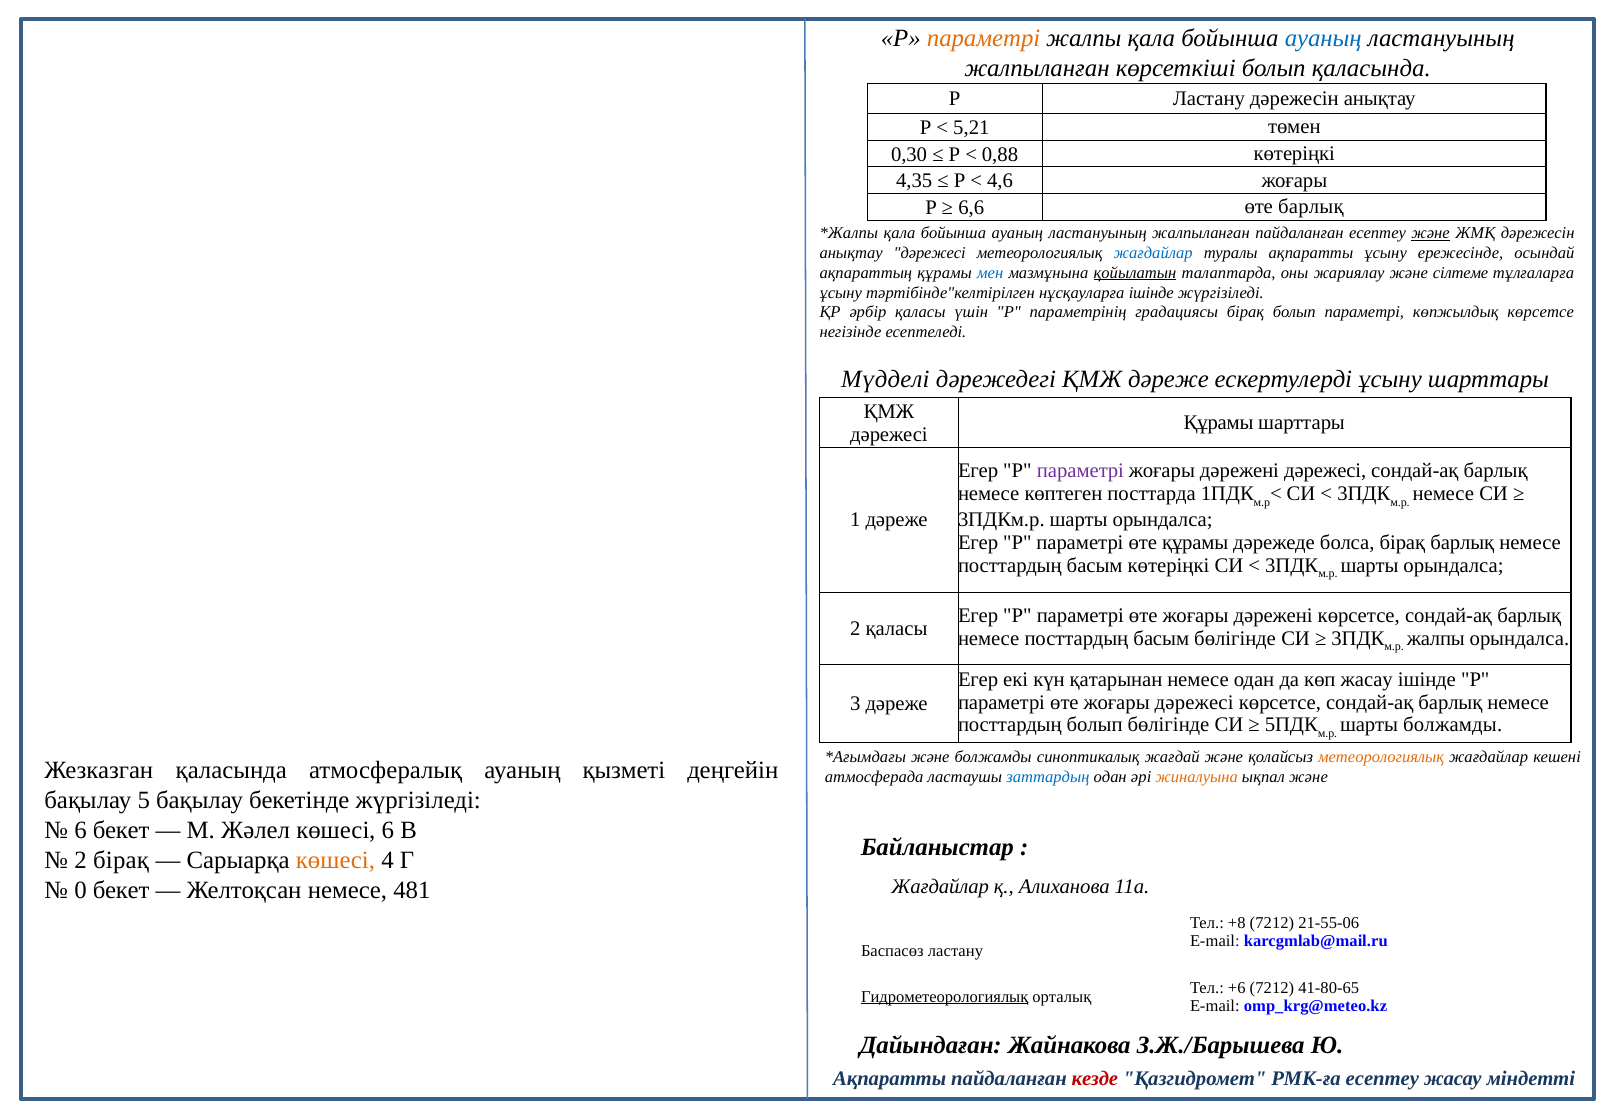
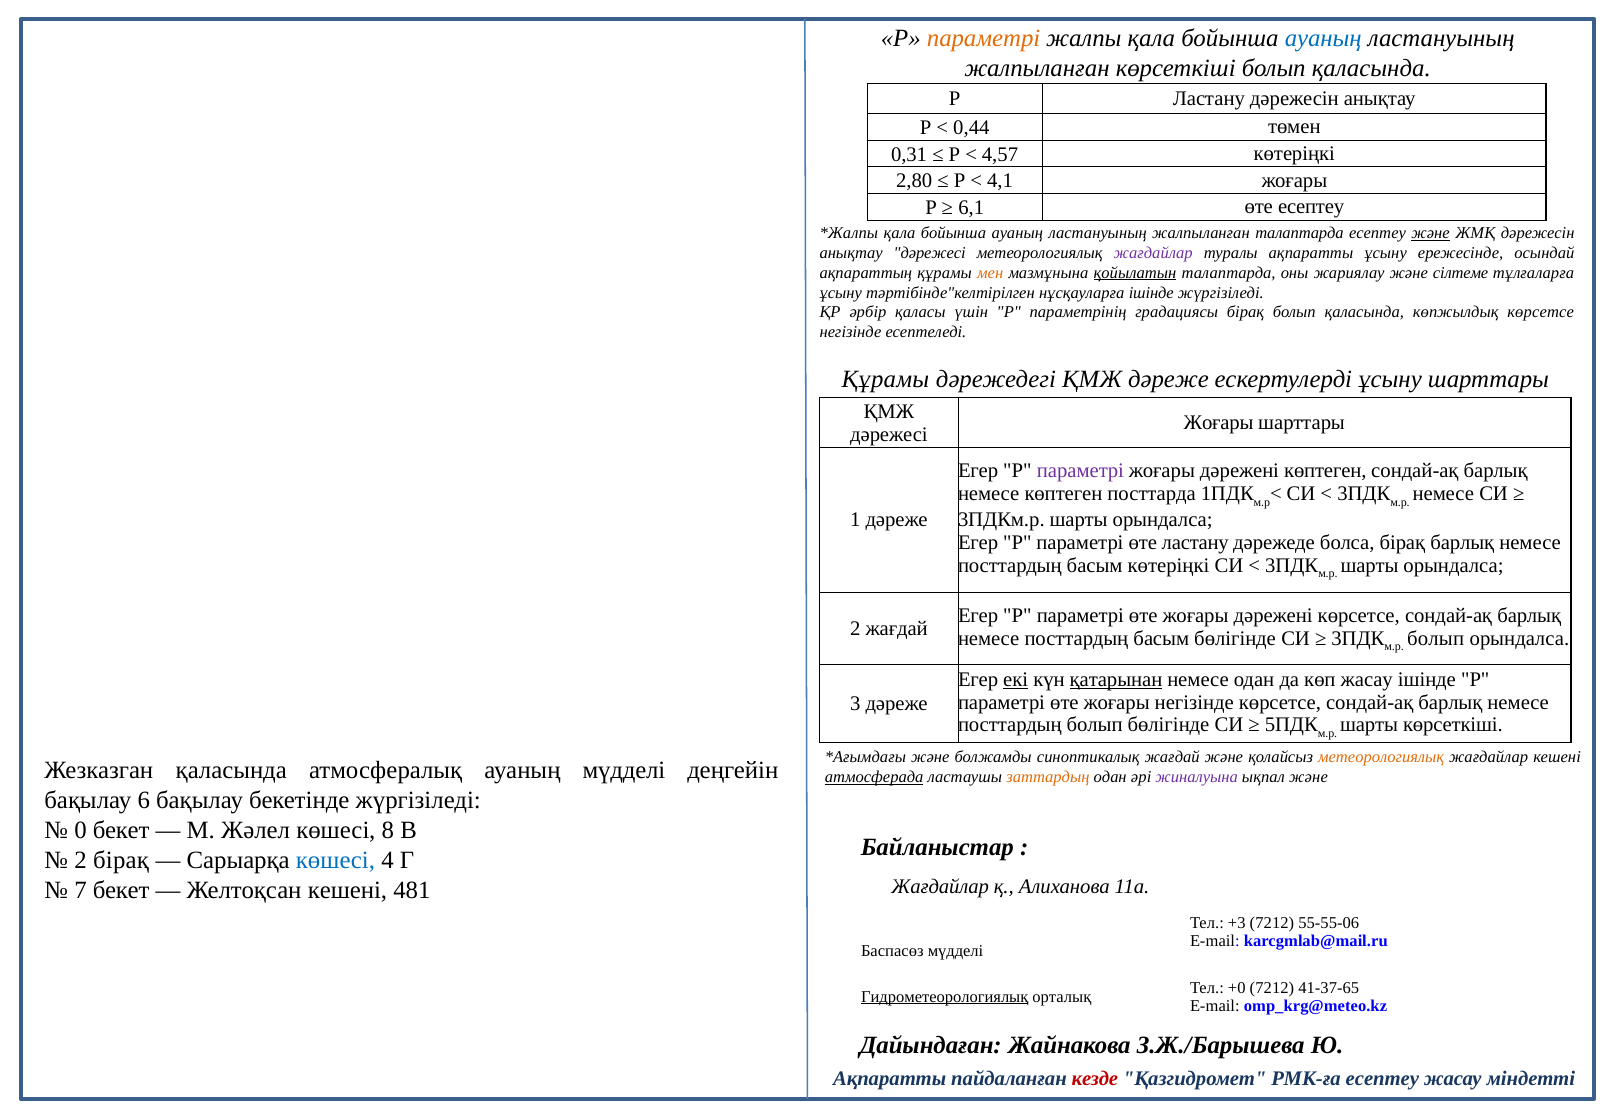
5,21: 5,21 -> 0,44
0,30: 0,30 -> 0,31
0,88: 0,88 -> 4,57
4,35: 4,35 -> 2,80
4,6: 4,6 -> 4,1
6,6: 6,6 -> 6,1
өте барлық: барлық -> есептеу
жалпыланған пайдаланған: пайдаланған -> талаптарда
жағдайлар at (1153, 253) colour: blue -> purple
мен colour: blue -> orange
параметрі at (1364, 312): параметрі -> қаласында
Мүдделі at (885, 379): Мүдделі -> Құрамы
Құрамы at (1219, 423): Құрамы -> Жоғары
дәрежені дәрежесі: дәрежесі -> көптеген
өте құрамы: құрамы -> ластану
2 қаласы: қаласы -> жағдай
жалпы at (1436, 638): жалпы -> болып
екі underline: none -> present
қатарынан underline: none -> present
жоғары дәрежесі: дәрежесі -> негізінде
шарты болжамды: болжамды -> көрсеткіші
ауаның қызметі: қызметі -> мүдделі
атмосферада underline: none -> present
заттардың colour: blue -> orange
жиналуына colour: orange -> purple
5: 5 -> 6
6 at (81, 830): 6 -> 0
көшесі 6: 6 -> 8
көшесі at (335, 860) colour: orange -> blue
0: 0 -> 7
Желтоқсан немесе: немесе -> кешені
+8: +8 -> +3
21-55-06: 21-55-06 -> 55-55-06
Баспасөз ластану: ластану -> мүдделі
+6: +6 -> +0
41-80-65: 41-80-65 -> 41-37-65
